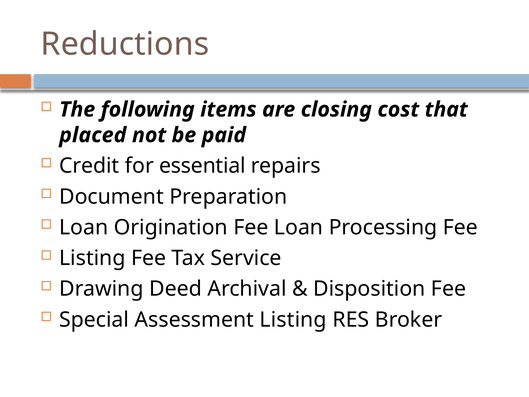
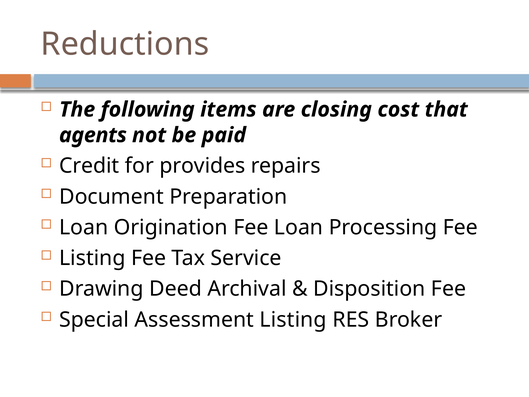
placed: placed -> agents
essential: essential -> provides
